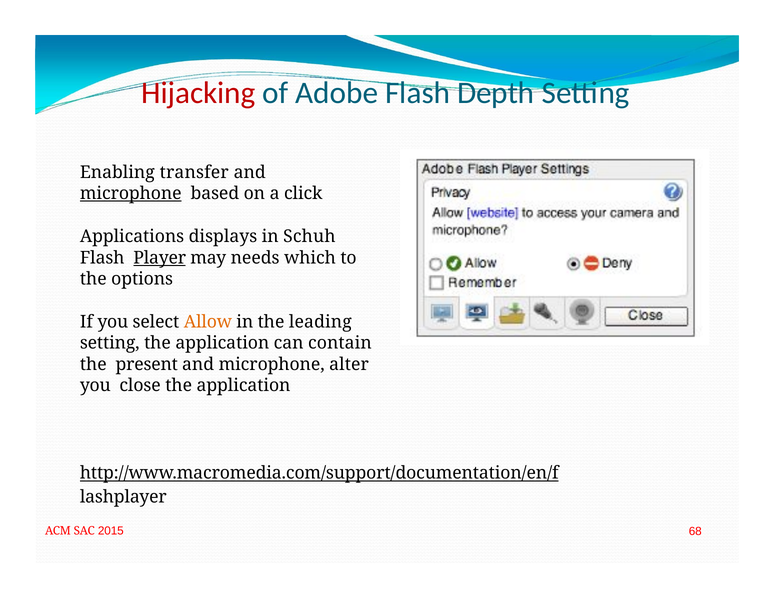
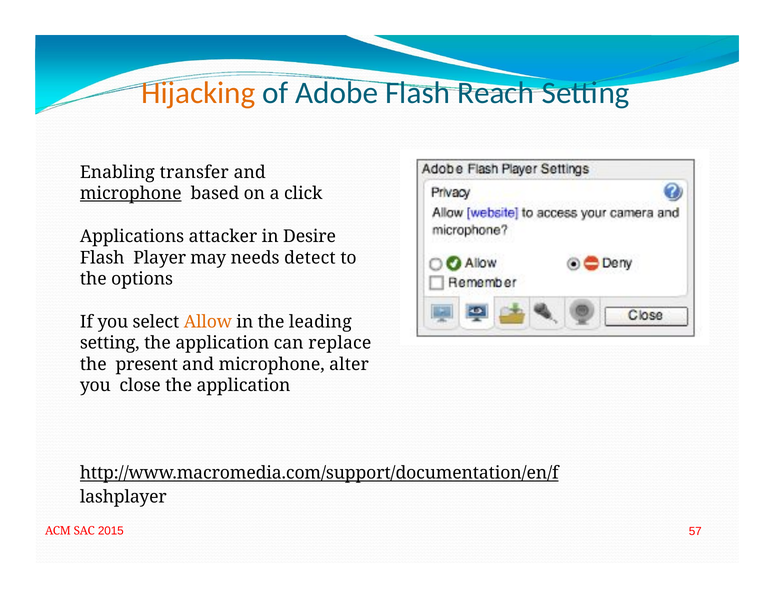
Hijacking colour: red -> orange
Depth: Depth -> Reach
displays: displays -> attacker
Schuh: Schuh -> Desire
Player underline: present -> none
which: which -> detect
contain: contain -> replace
68: 68 -> 57
